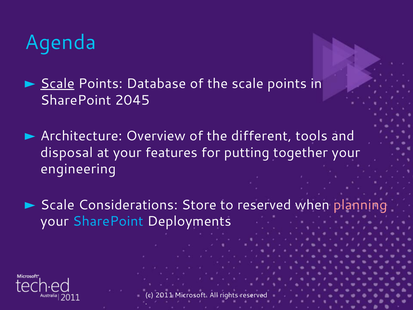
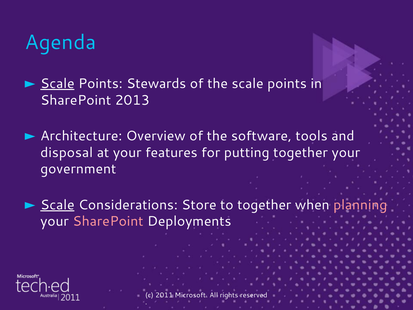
Database: Database -> Stewards
2045: 2045 -> 2013
different: different -> software
engineering: engineering -> government
Scale at (57, 205) underline: none -> present
to reserved: reserved -> together
SharePoint at (108, 221) colour: light blue -> pink
